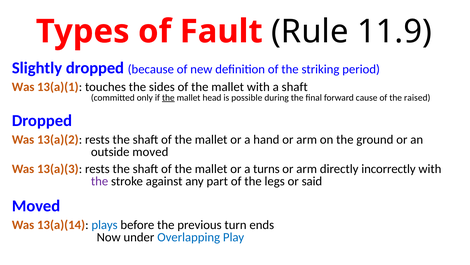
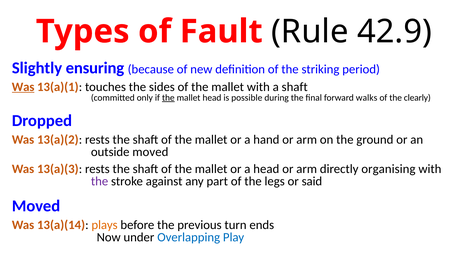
11.9: 11.9 -> 42.9
Slightly dropped: dropped -> ensuring
Was at (23, 87) underline: none -> present
cause: cause -> walks
raised: raised -> clearly
a turns: turns -> head
incorrectly: incorrectly -> organising
plays colour: blue -> orange
